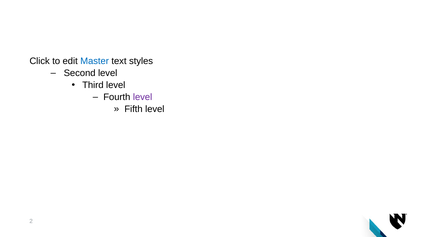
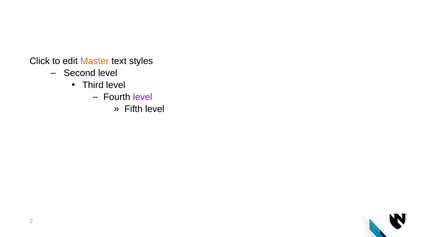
Master colour: blue -> orange
